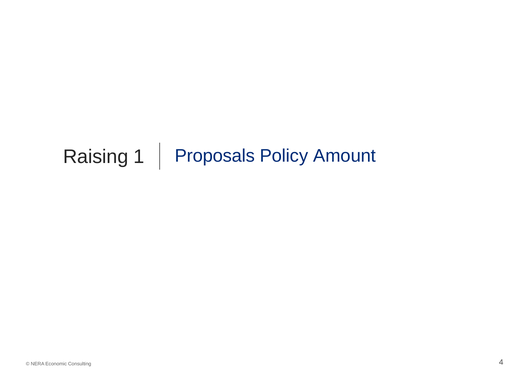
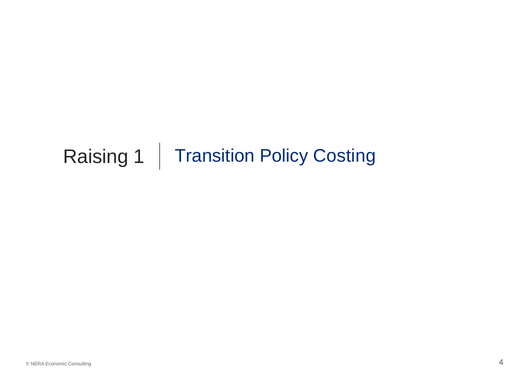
Proposals: Proposals -> Transition
Amount: Amount -> Costing
